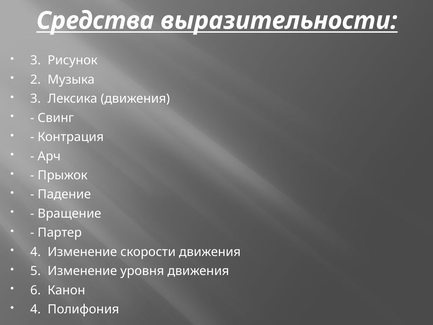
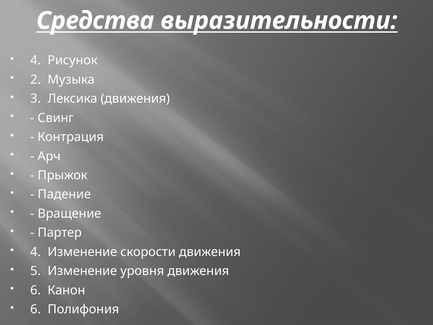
3 at (36, 60): 3 -> 4
4 at (36, 309): 4 -> 6
